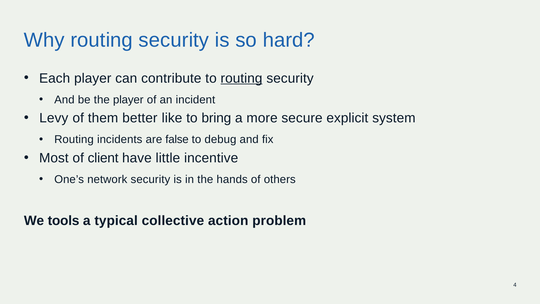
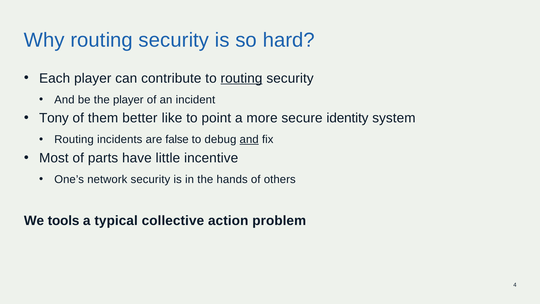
Levy: Levy -> Tony
bring: bring -> point
explicit: explicit -> identity
and at (249, 139) underline: none -> present
client: client -> parts
